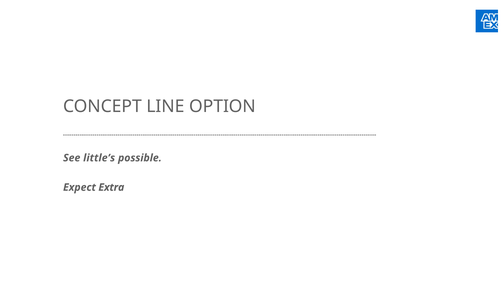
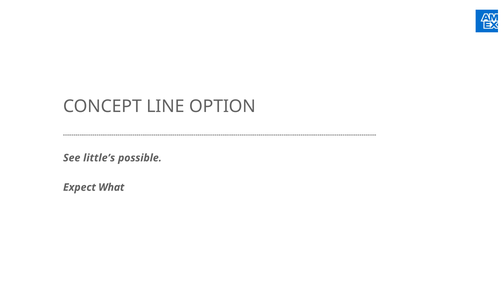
Extra: Extra -> What
